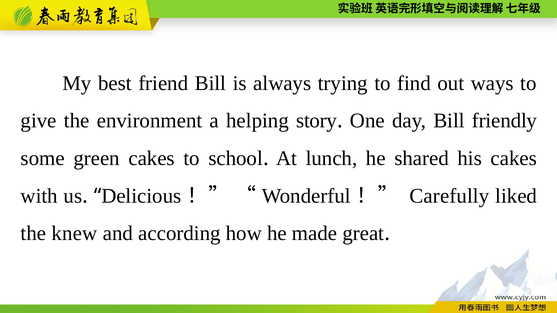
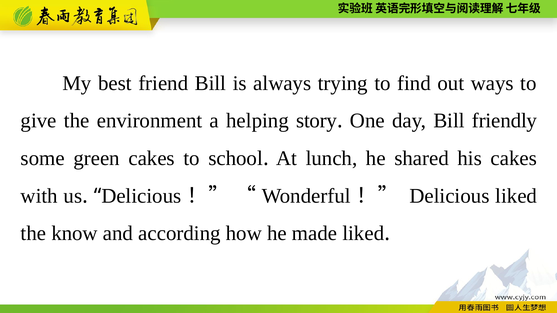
Carefully at (449, 196): Carefully -> Delicious
knew: knew -> know
made great: great -> liked
